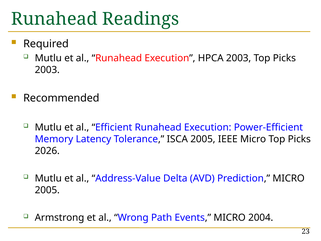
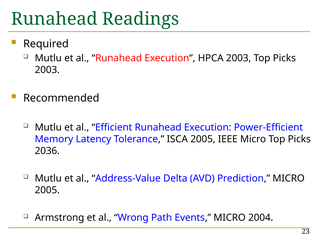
2026: 2026 -> 2036
